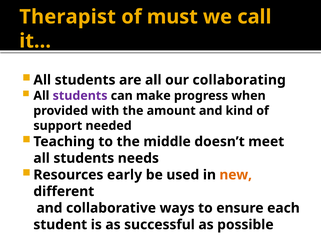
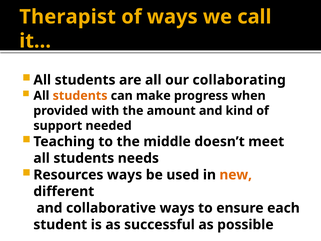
of must: must -> ways
students at (80, 96) colour: purple -> orange
Resources early: early -> ways
